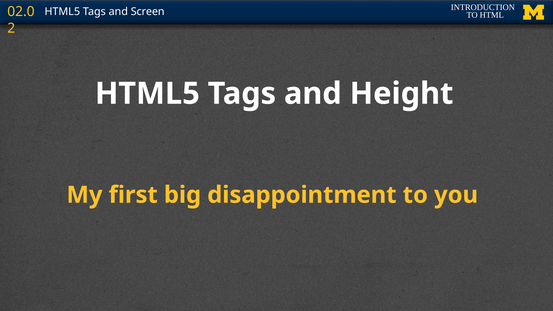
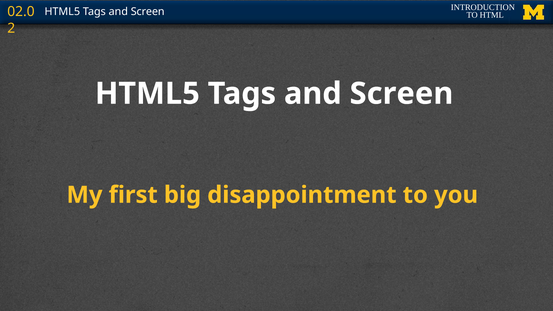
Height at (402, 94): Height -> Screen
